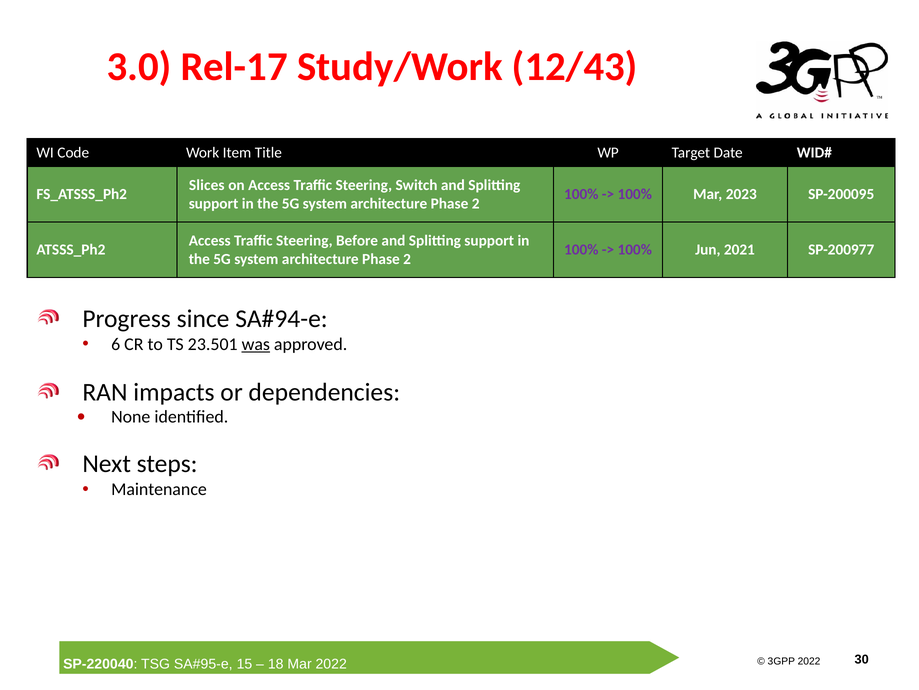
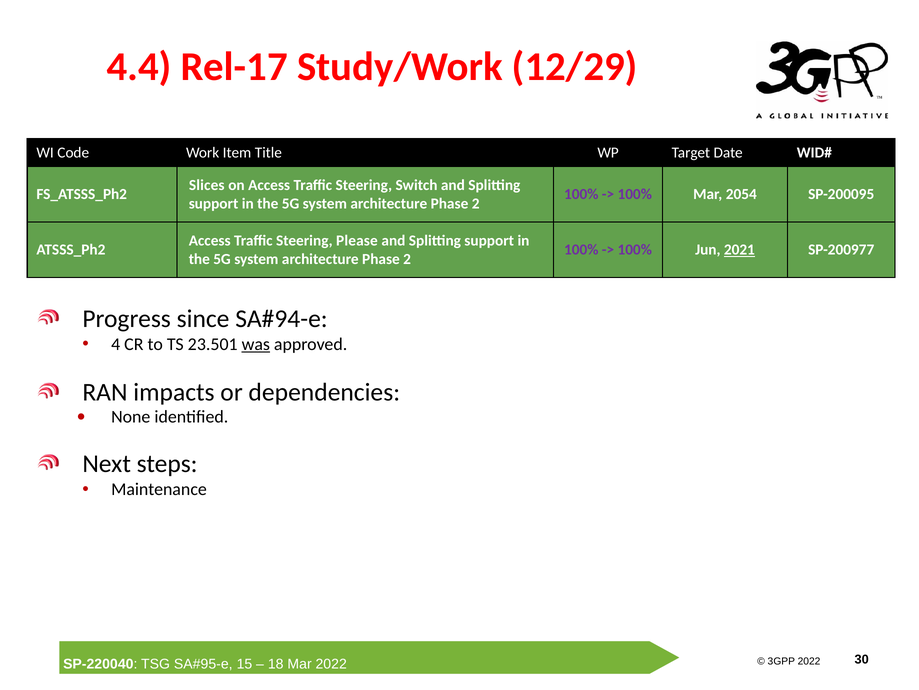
3.0: 3.0 -> 4.4
12/43: 12/43 -> 12/29
2023: 2023 -> 2054
Before: Before -> Please
2021 underline: none -> present
6: 6 -> 4
